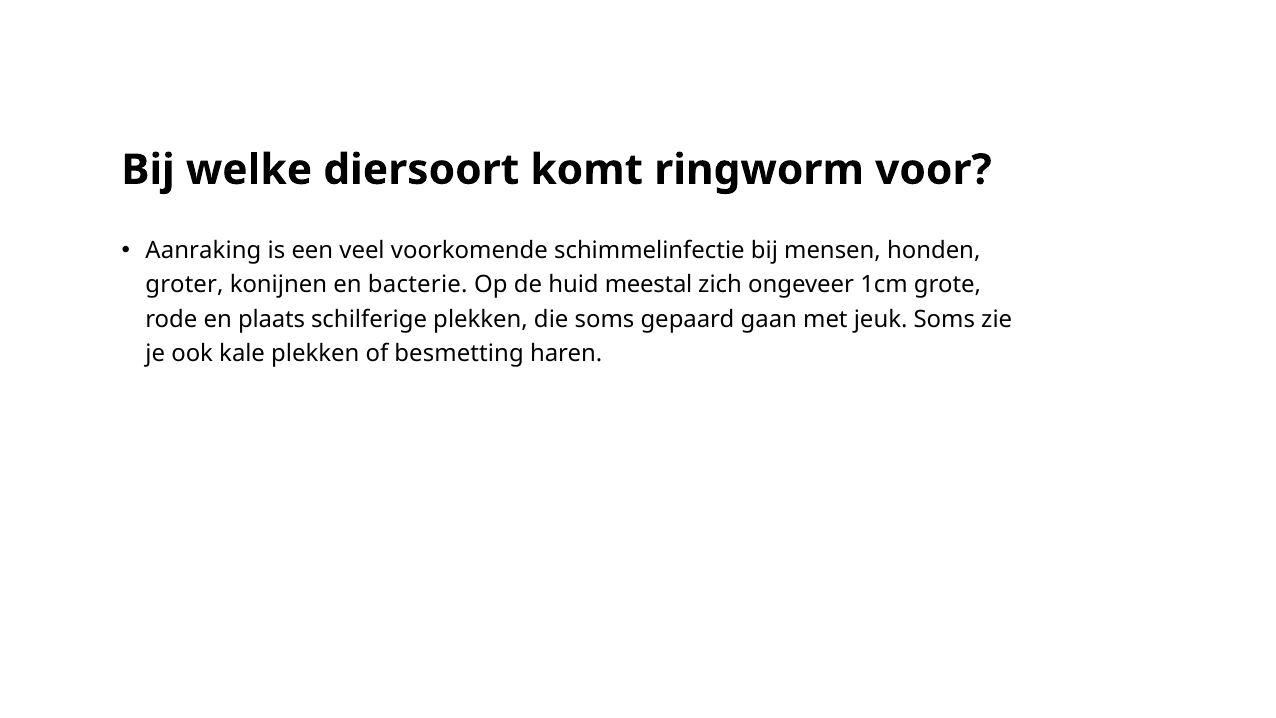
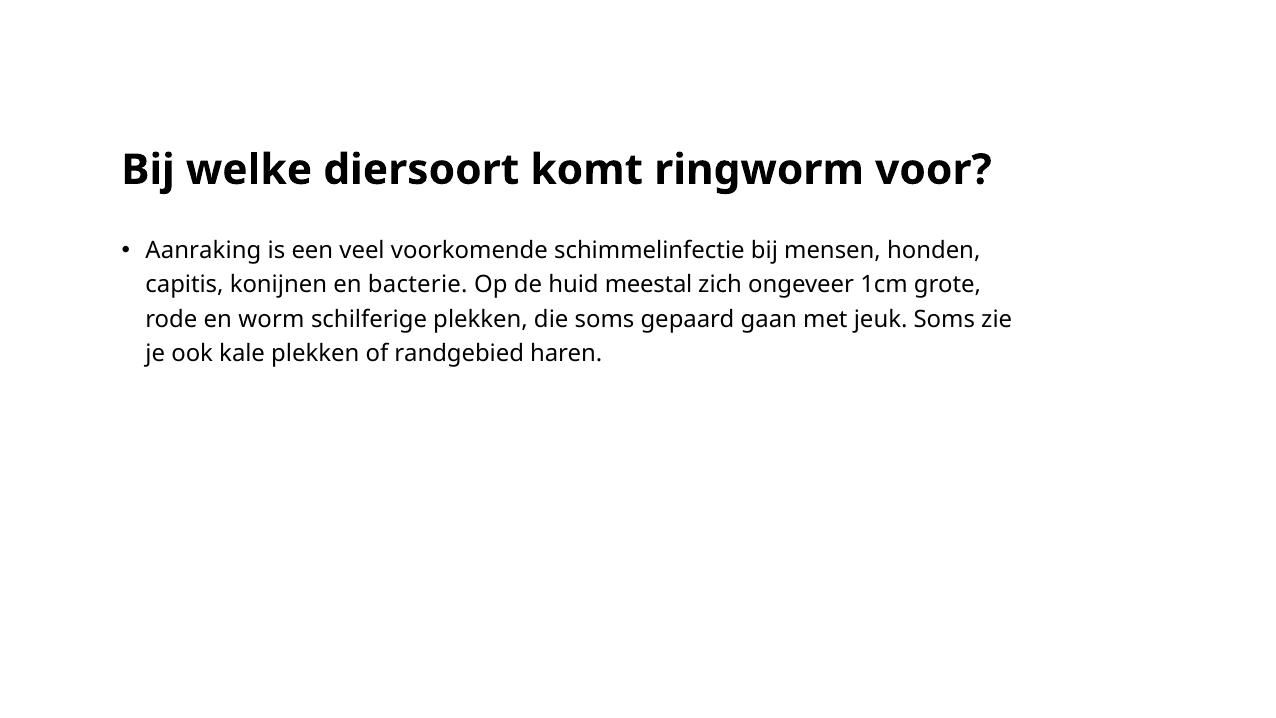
groter: groter -> capitis
plaats: plaats -> worm
besmetting: besmetting -> randgebied
